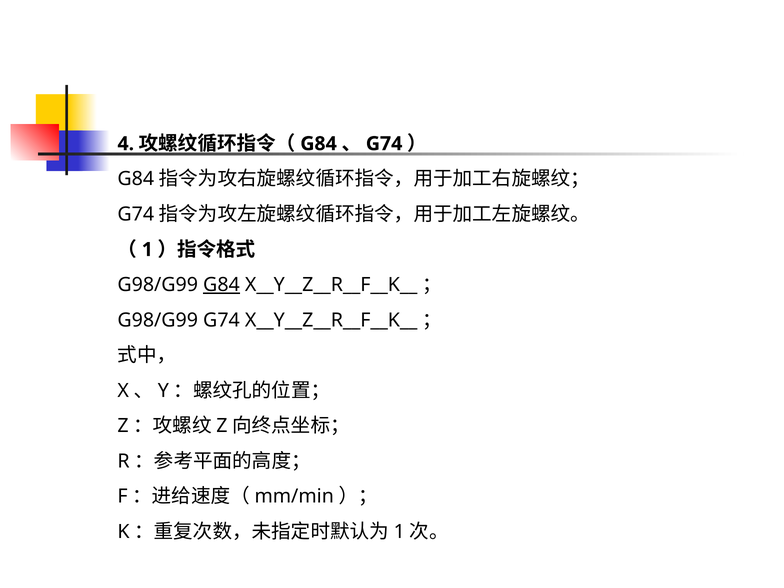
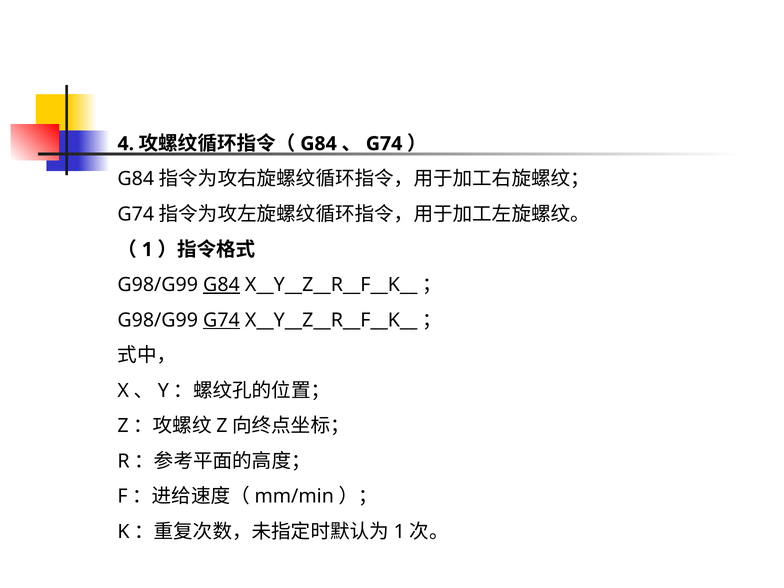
G74 at (221, 320) underline: none -> present
